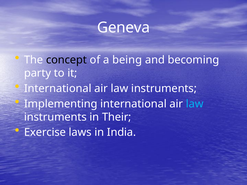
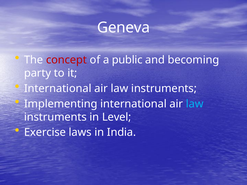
concept colour: black -> red
being: being -> public
Their: Their -> Level
